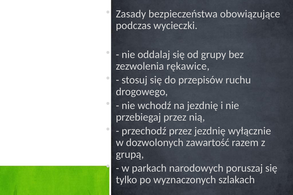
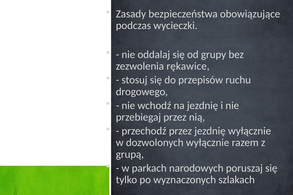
dozwolonych zawartość: zawartość -> wyłącznie
